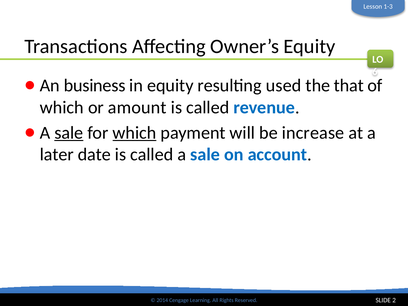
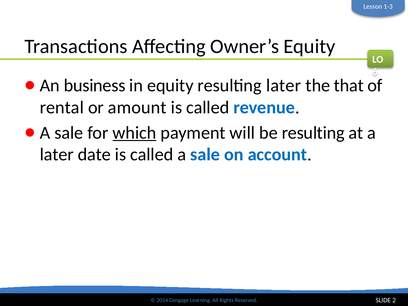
resulting used: used -> later
which at (62, 107): which -> rental
sale at (69, 133) underline: present -> none
be increase: increase -> resulting
